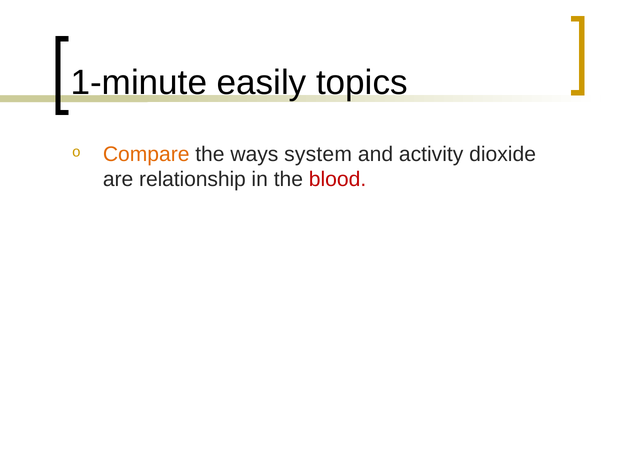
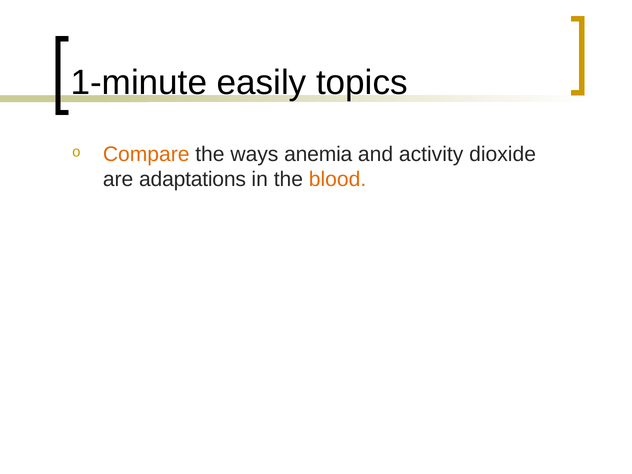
system: system -> anemia
relationship: relationship -> adaptations
blood colour: red -> orange
